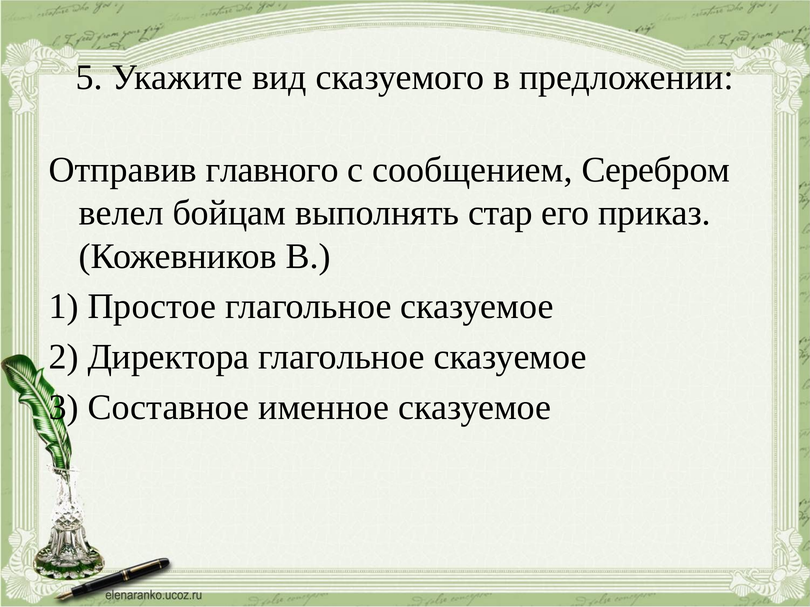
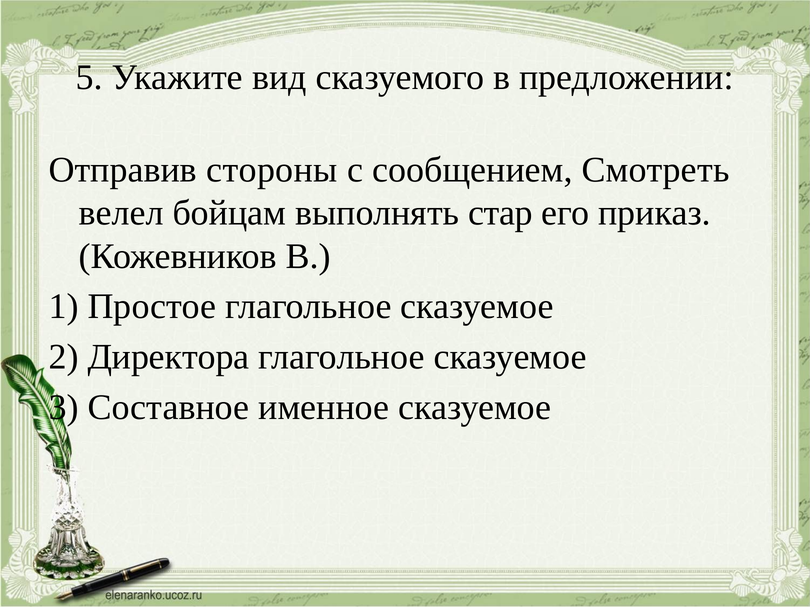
главного: главного -> стороны
Серебром: Серебром -> Смотреть
